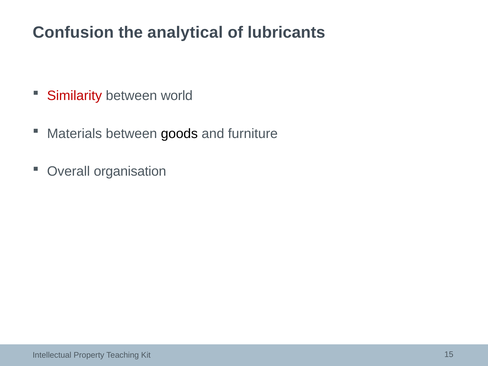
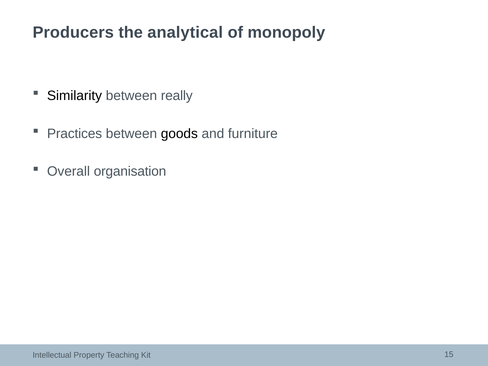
Confusion: Confusion -> Producers
lubricants: lubricants -> monopoly
Similarity colour: red -> black
world: world -> really
Materials: Materials -> Practices
